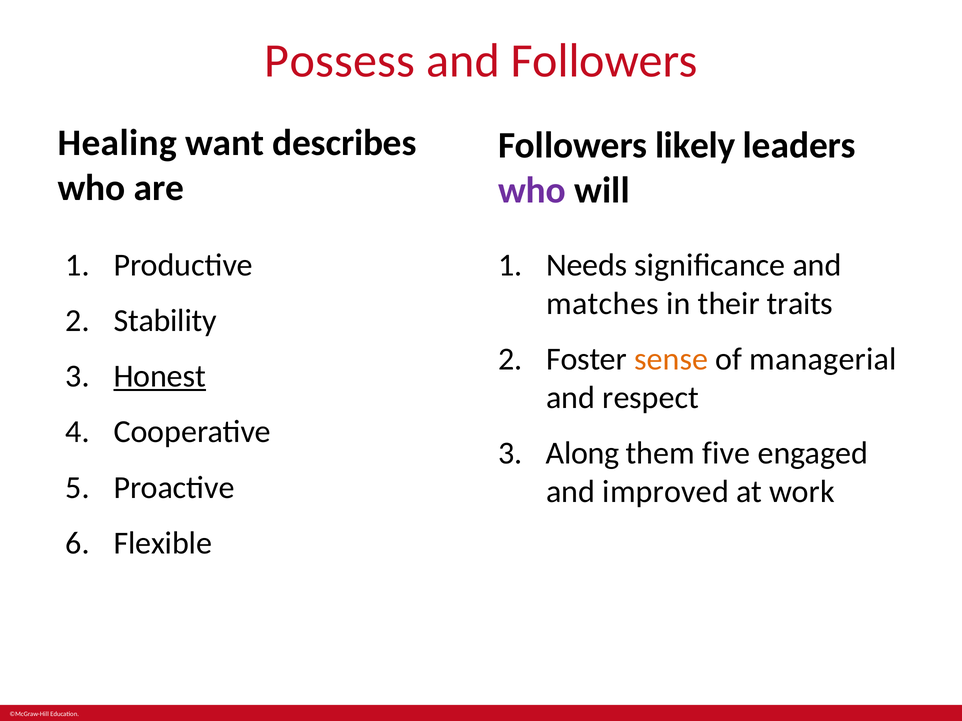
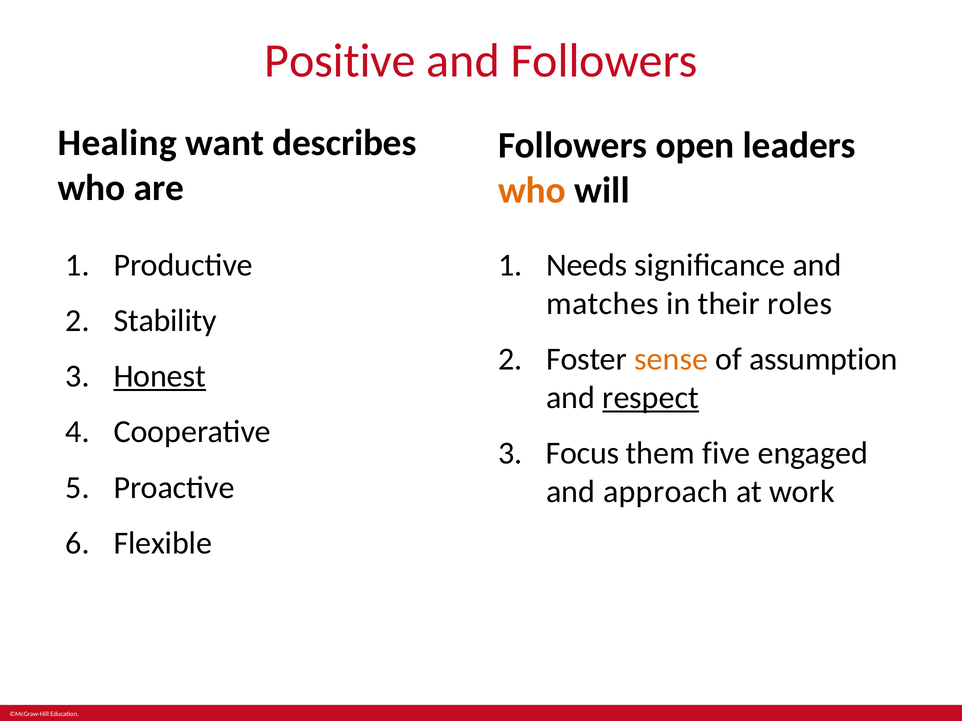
Possess: Possess -> Positive
likely: likely -> open
who at (532, 190) colour: purple -> orange
traits: traits -> roles
managerial: managerial -> assumption
respect underline: none -> present
Along: Along -> Focus
improved: improved -> approach
